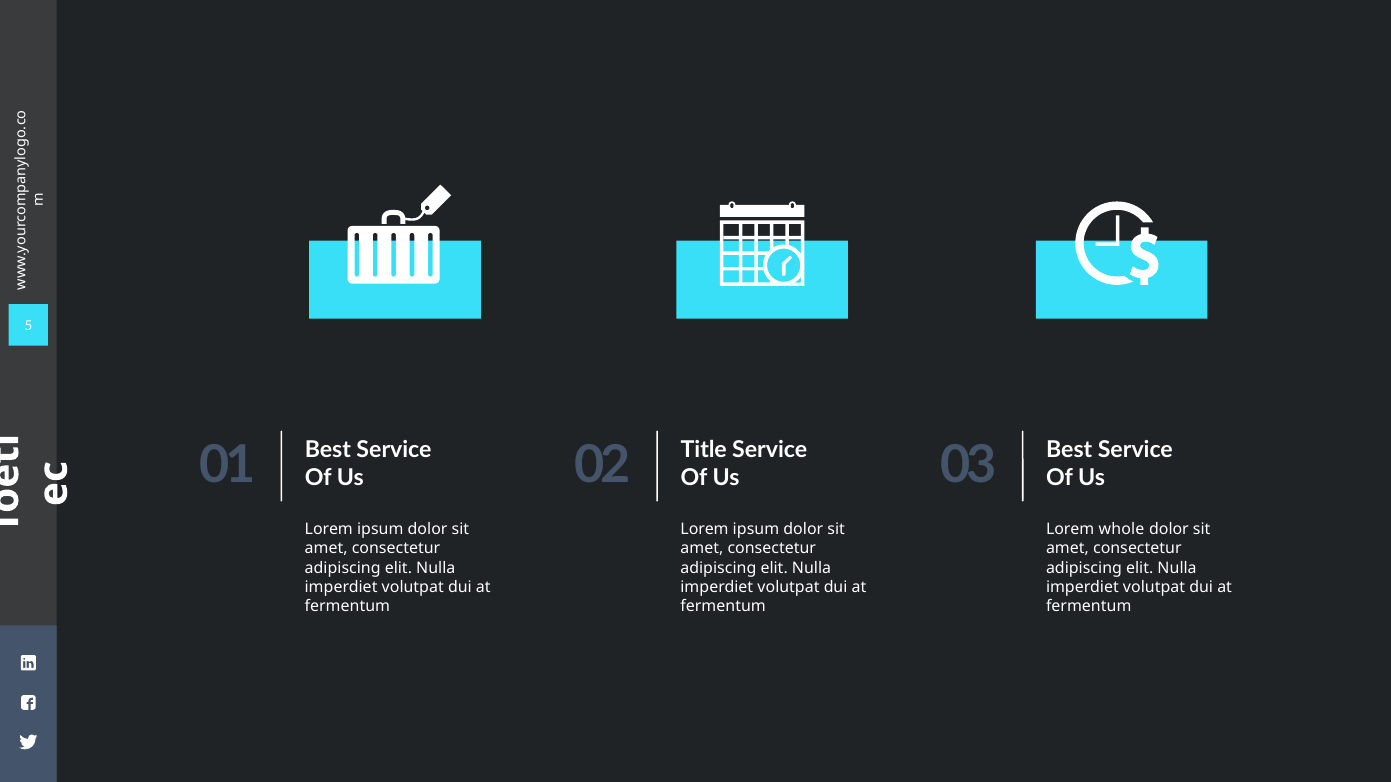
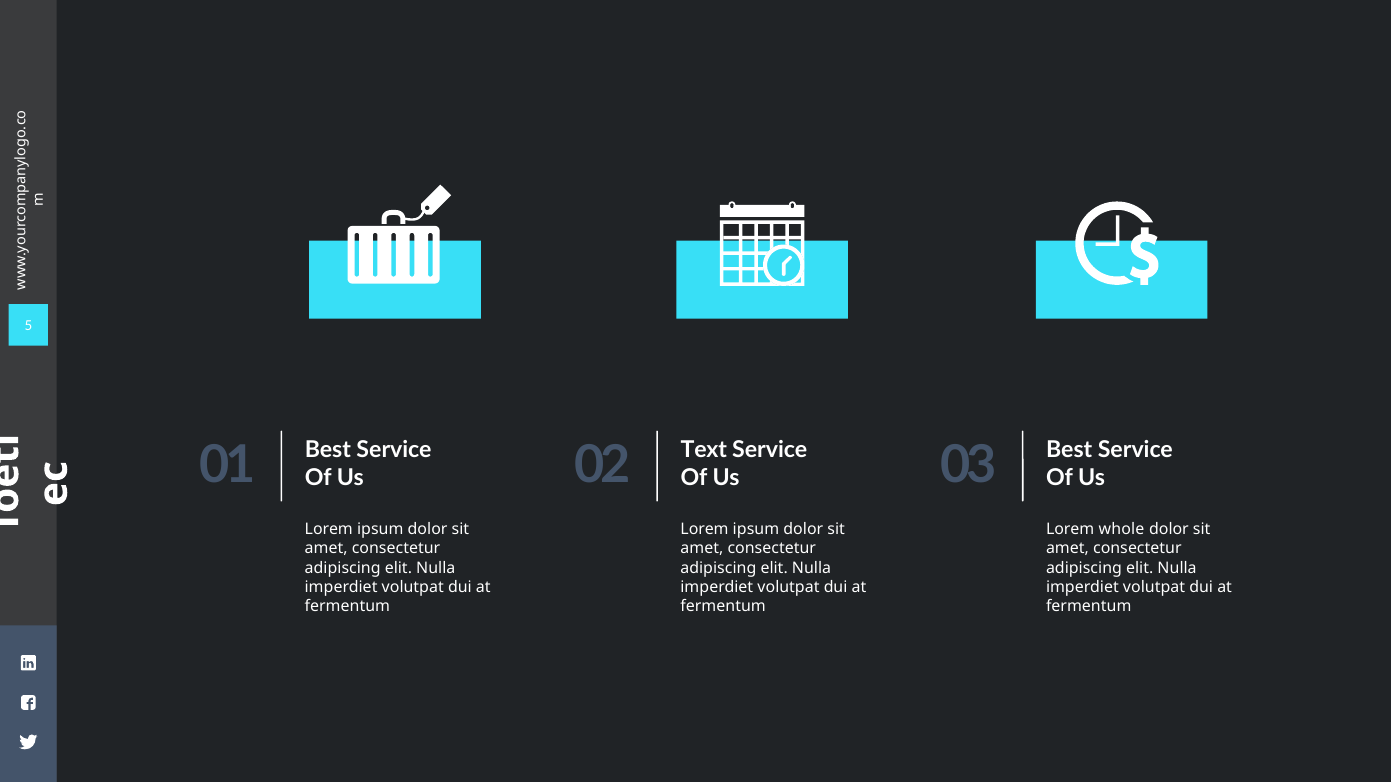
Title: Title -> Text
